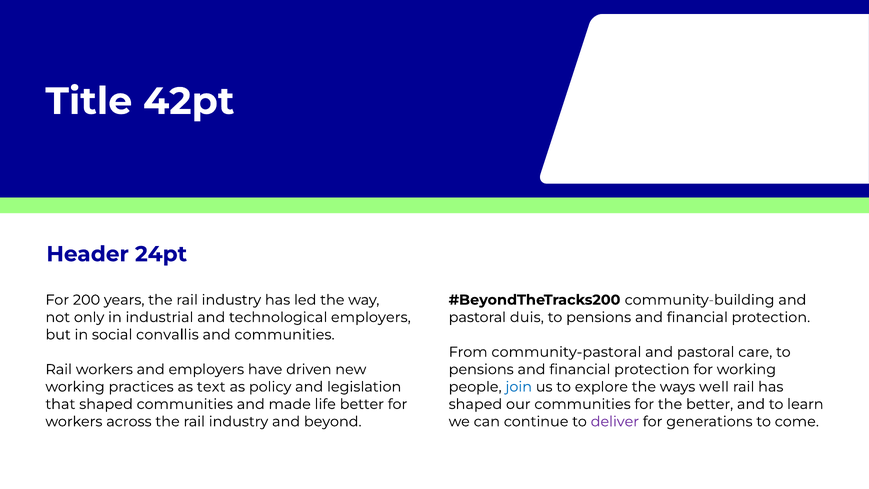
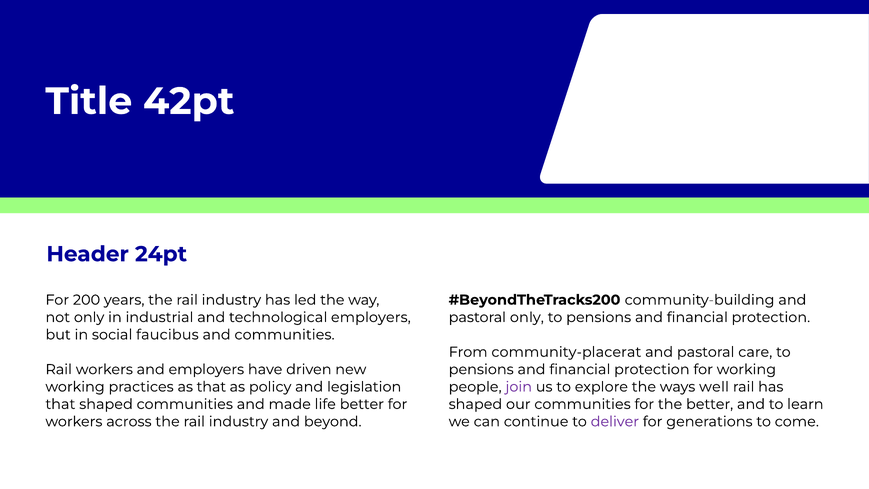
pastoral duis: duis -> only
convallis: convallis -> faucibus
community-pastoral: community-pastoral -> community-placerat
as text: text -> that
join colour: blue -> purple
